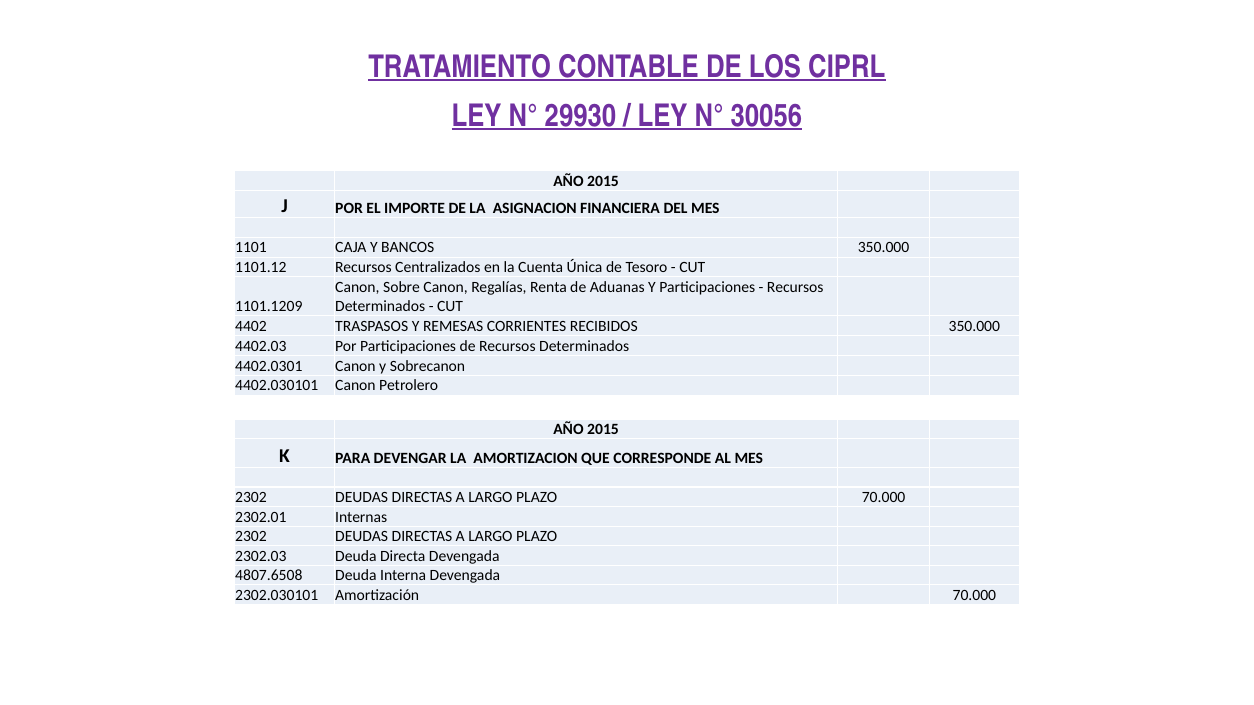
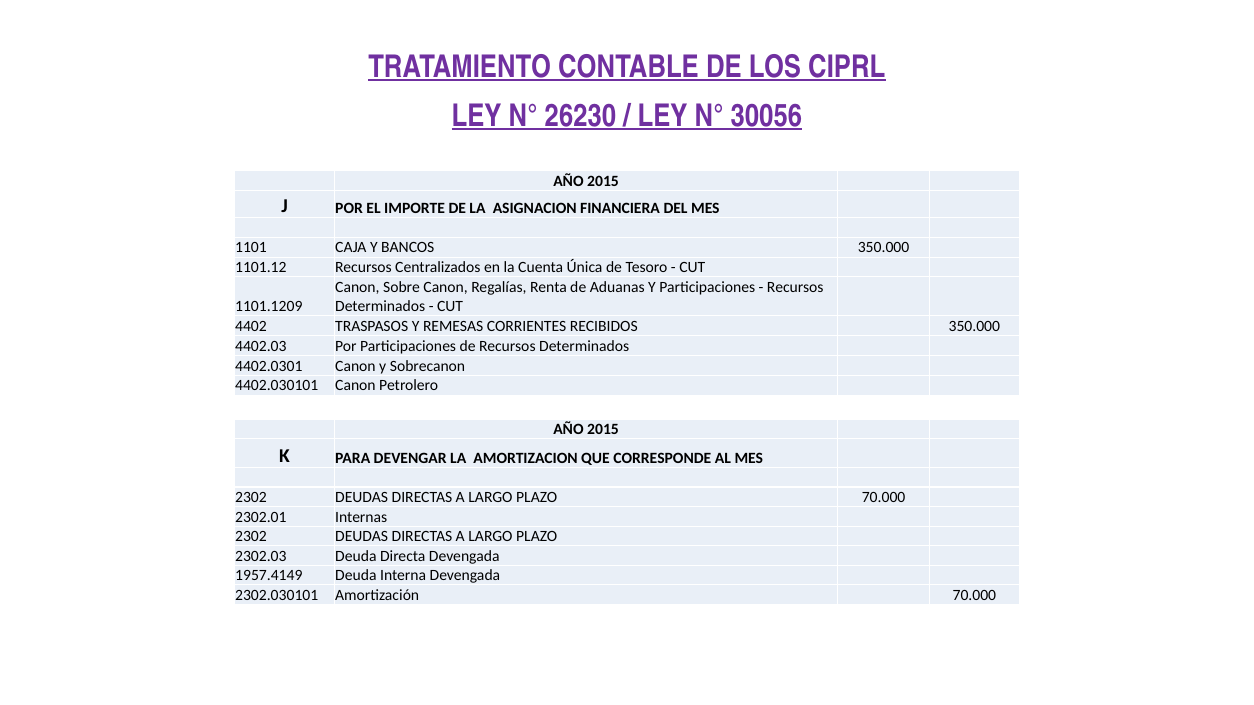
29930: 29930 -> 26230
4807.6508: 4807.6508 -> 1957.4149
